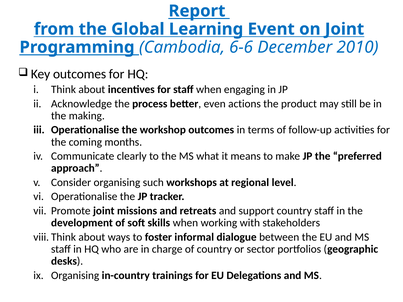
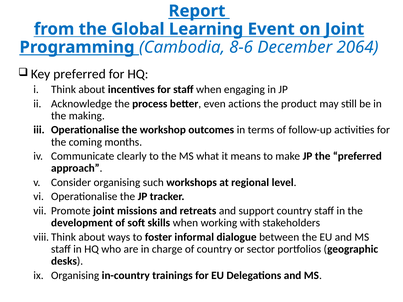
6-6: 6-6 -> 8-6
2010: 2010 -> 2064
Key outcomes: outcomes -> preferred
